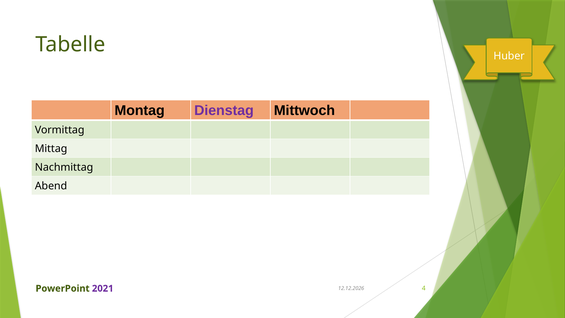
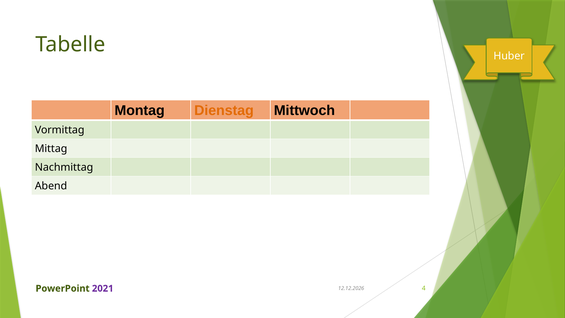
Dienstag colour: purple -> orange
